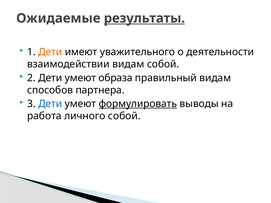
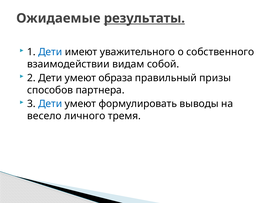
Дети at (50, 52) colour: orange -> blue
деятельности: деятельности -> собственного
правильный видам: видам -> призы
формулировать underline: present -> none
работа: работа -> весело
личного собой: собой -> тремя
